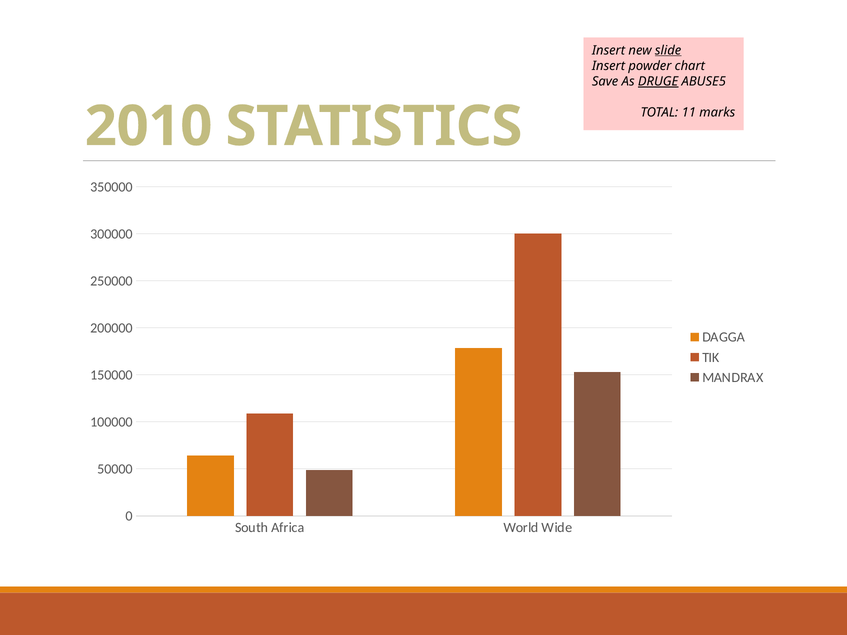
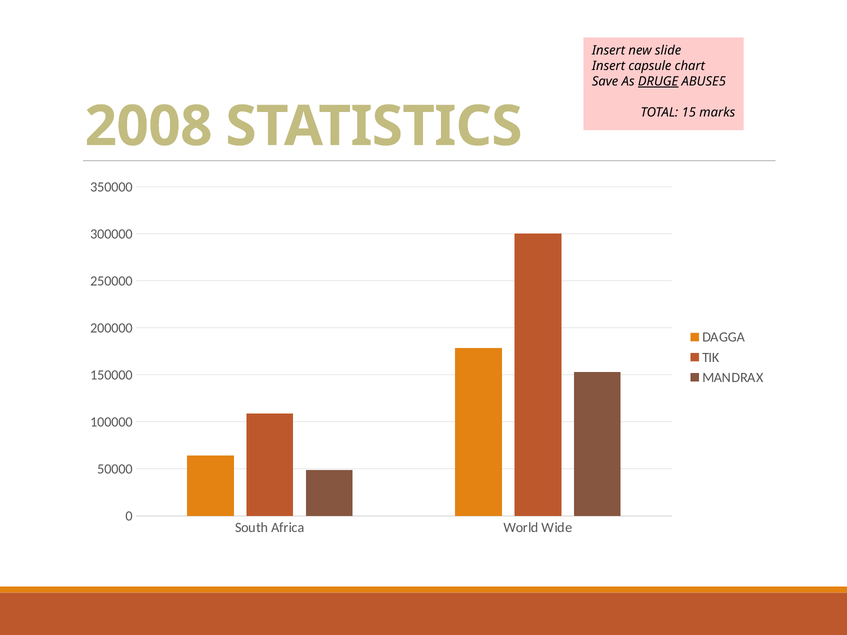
slide underline: present -> none
powder: powder -> capsule
11: 11 -> 15
2010: 2010 -> 2008
